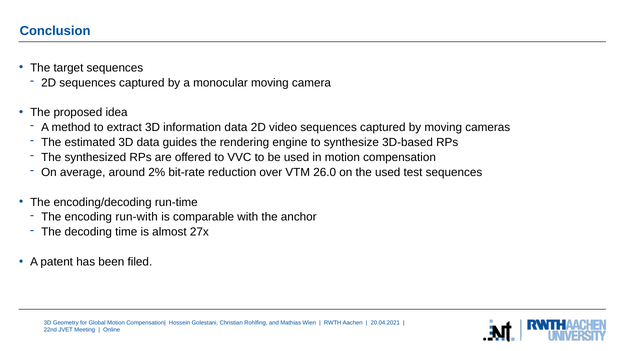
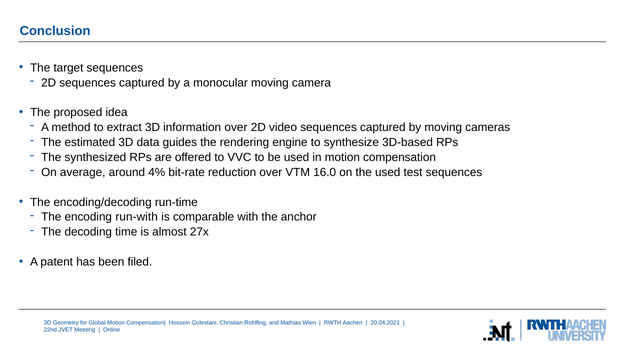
information data: data -> over
2%: 2% -> 4%
26.0: 26.0 -> 16.0
